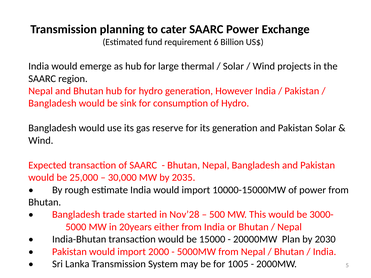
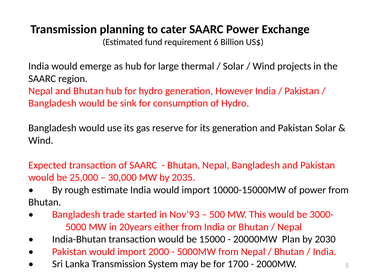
Nov’28: Nov’28 -> Nov’93
1005: 1005 -> 1700
